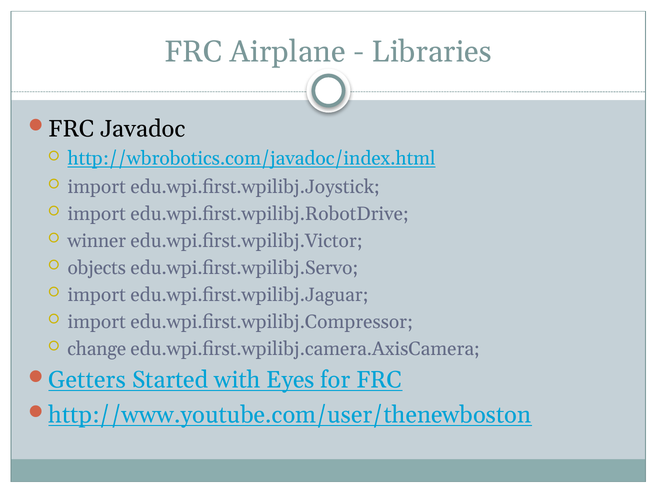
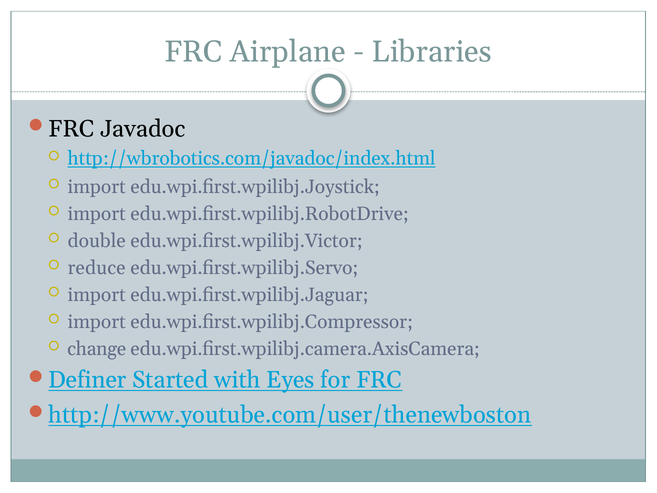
winner: winner -> double
objects: objects -> reduce
Getters: Getters -> Definer
